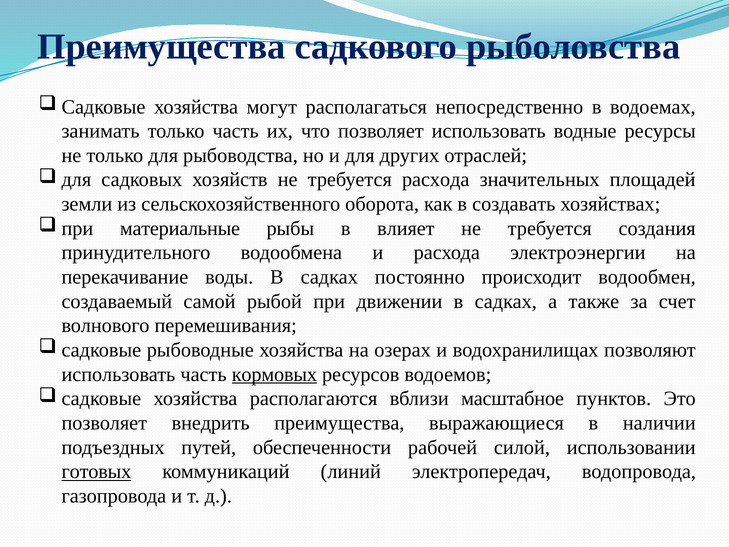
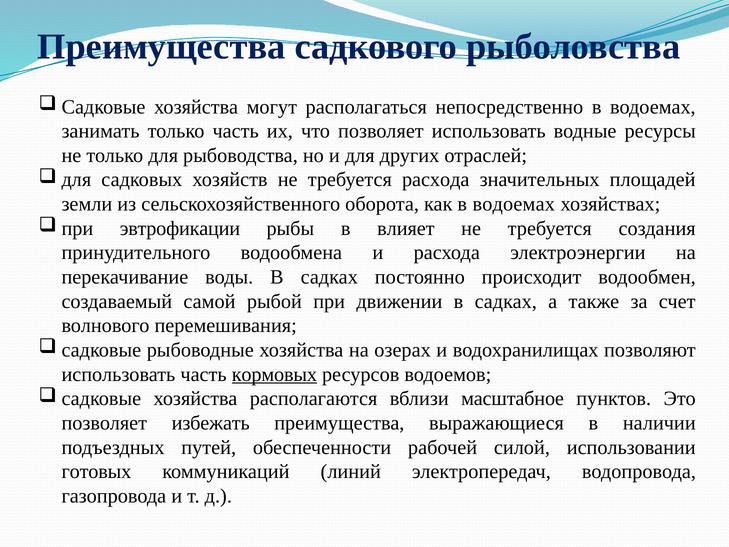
как в создавать: создавать -> водоемах
материальные: материальные -> эвтрофикации
внедрить: внедрить -> избежать
готовых underline: present -> none
